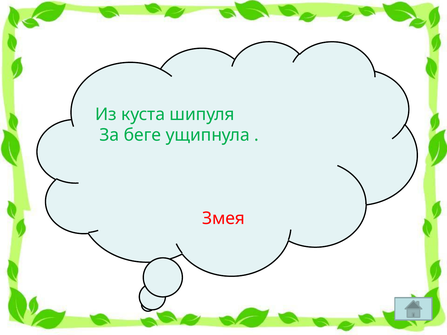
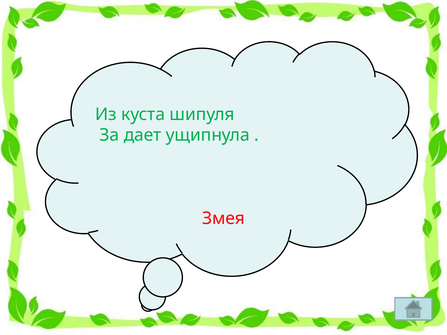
беге: беге -> дает
